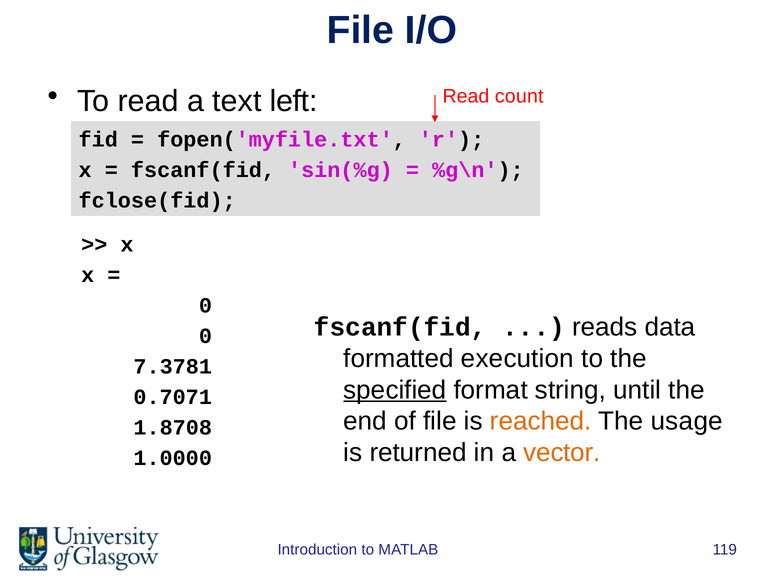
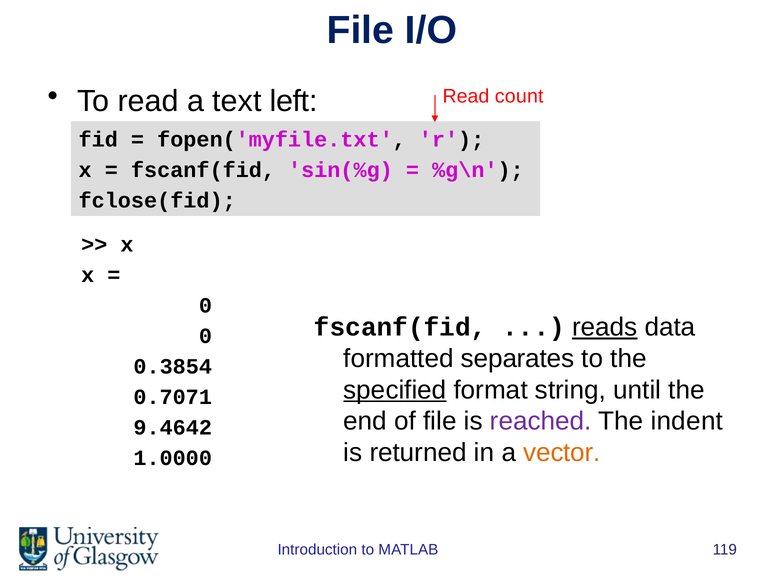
reads underline: none -> present
execution: execution -> separates
7.3781: 7.3781 -> 0.3854
reached colour: orange -> purple
usage: usage -> indent
1.8708: 1.8708 -> 9.4642
